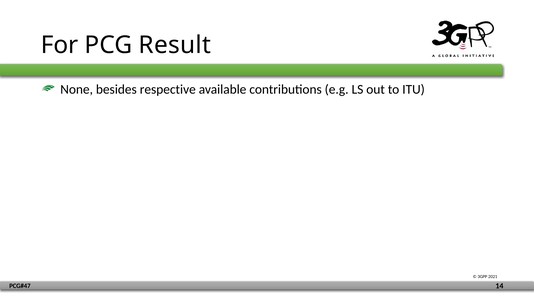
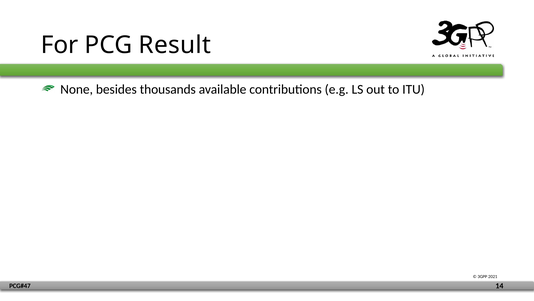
respective: respective -> thousands
